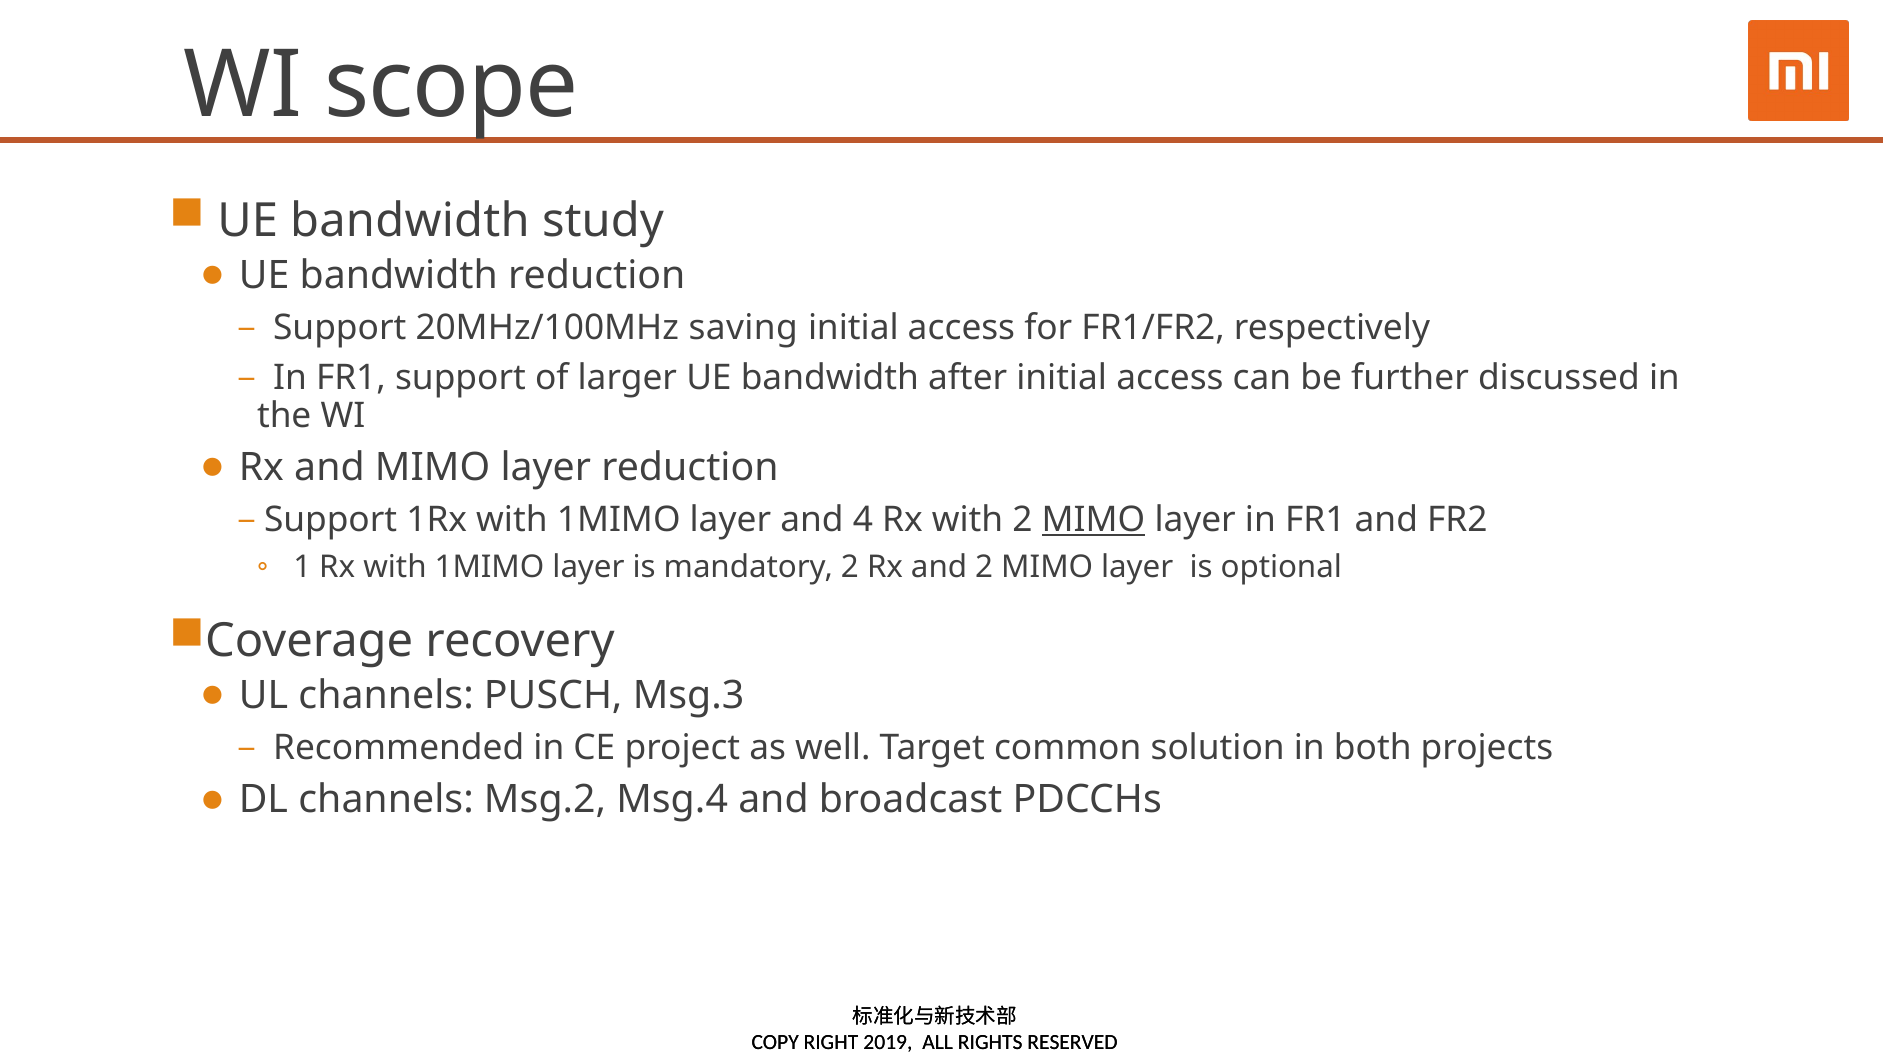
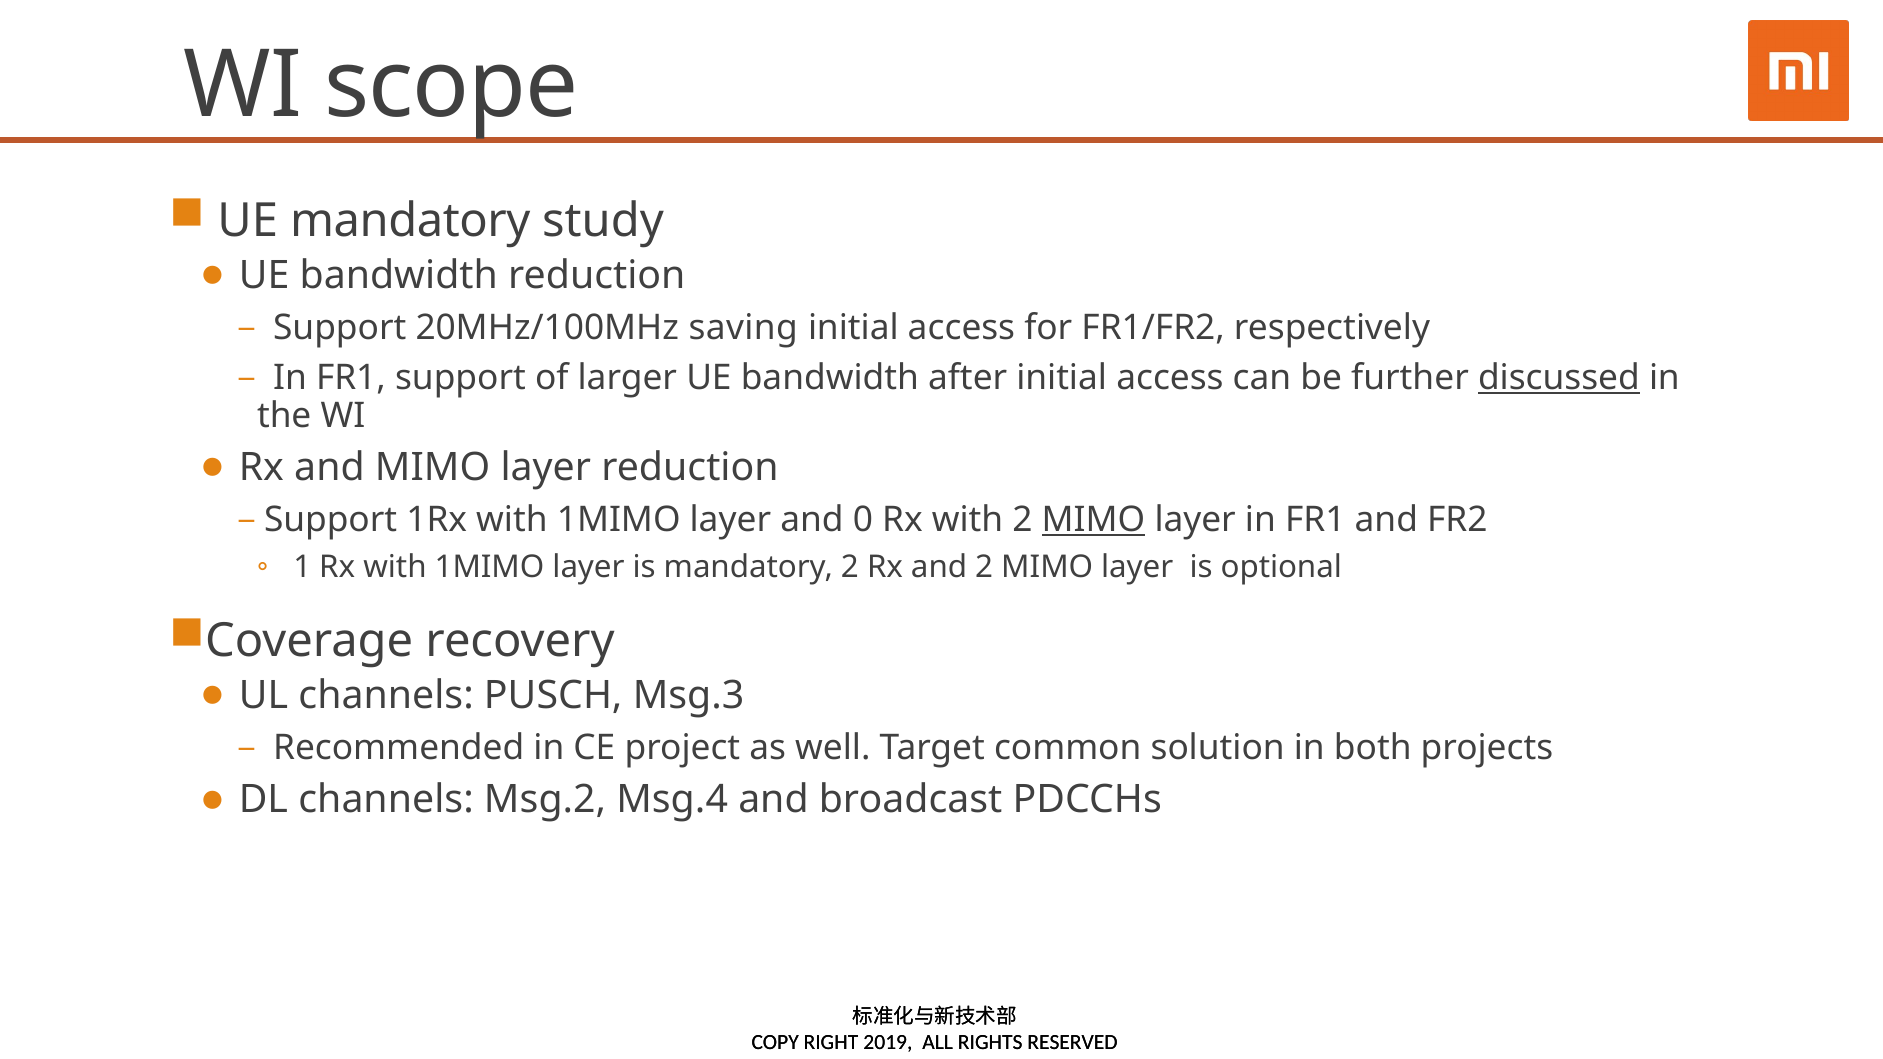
bandwidth at (410, 221): bandwidth -> mandatory
discussed underline: none -> present
4: 4 -> 0
